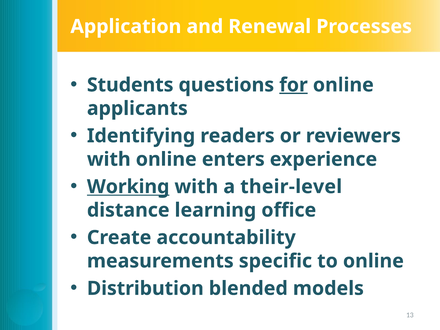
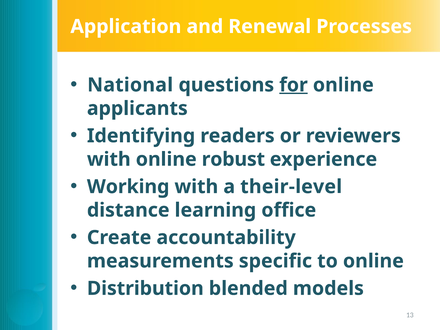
Students: Students -> National
enters: enters -> robust
Working underline: present -> none
